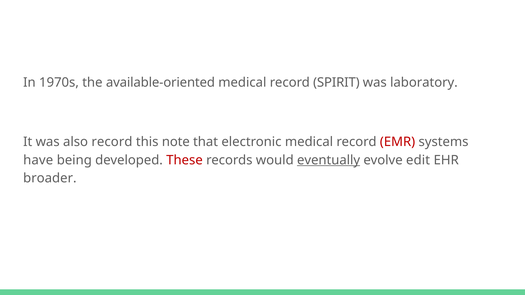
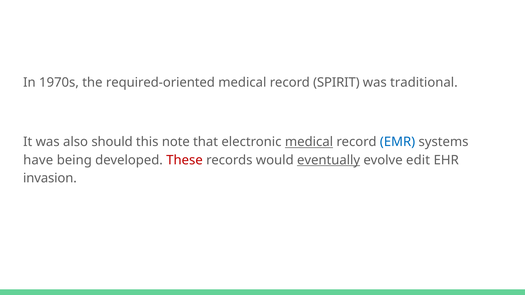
available-oriented: available-oriented -> required-oriented
laboratory: laboratory -> traditional
also record: record -> should
medical at (309, 142) underline: none -> present
EMR colour: red -> blue
broader: broader -> invasion
